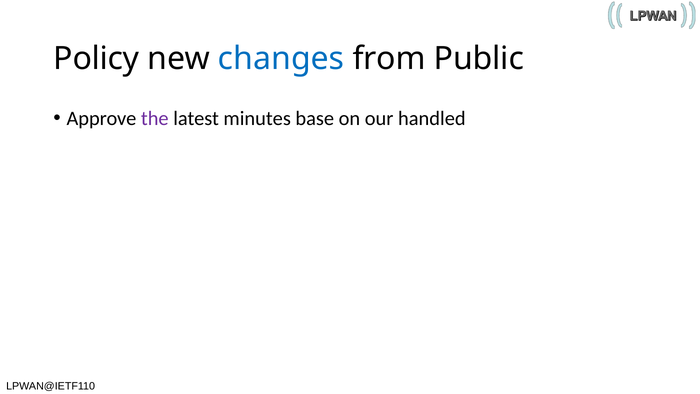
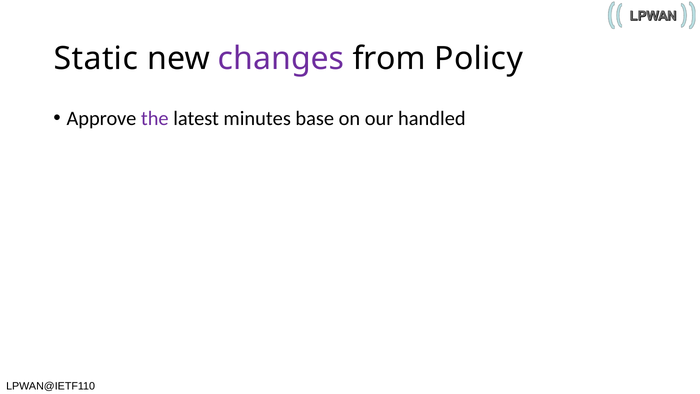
Policy: Policy -> Static
changes colour: blue -> purple
Public: Public -> Policy
